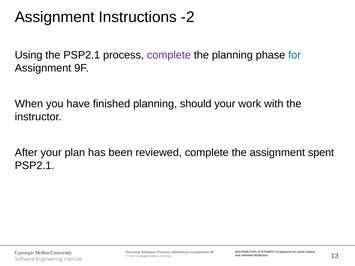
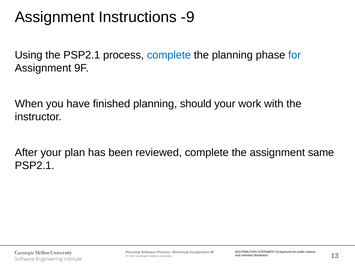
-2: -2 -> -9
complete at (169, 55) colour: purple -> blue
spent: spent -> same
